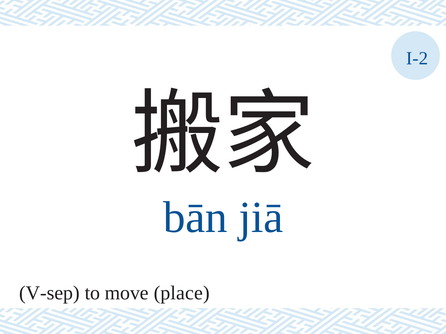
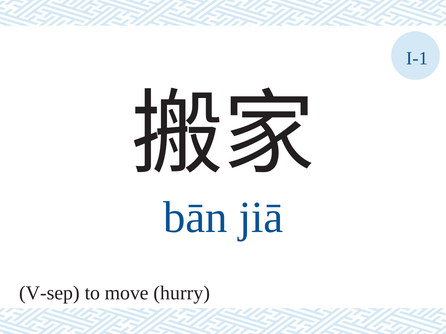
I-2: I-2 -> I-1
place: place -> hurry
